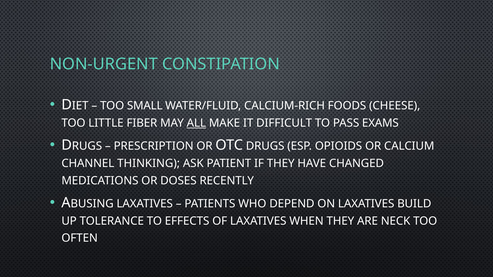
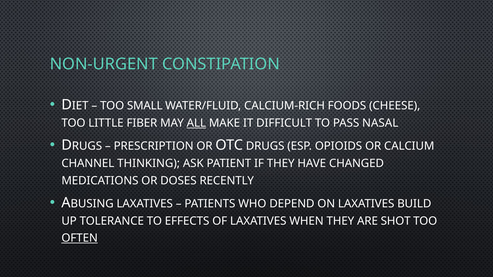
EXAMS: EXAMS -> NASAL
NECK: NECK -> SHOT
OFTEN underline: none -> present
